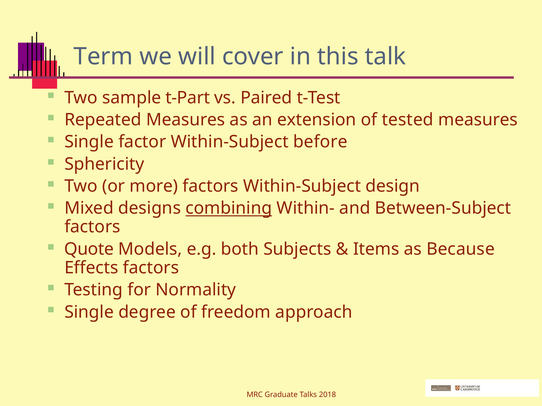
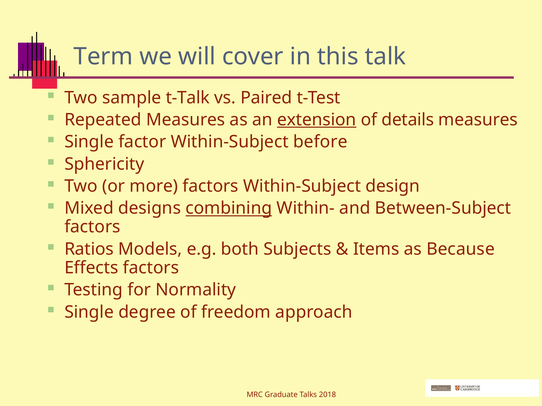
t-Part: t-Part -> t-Talk
extension underline: none -> present
tested: tested -> details
Quote: Quote -> Ratios
